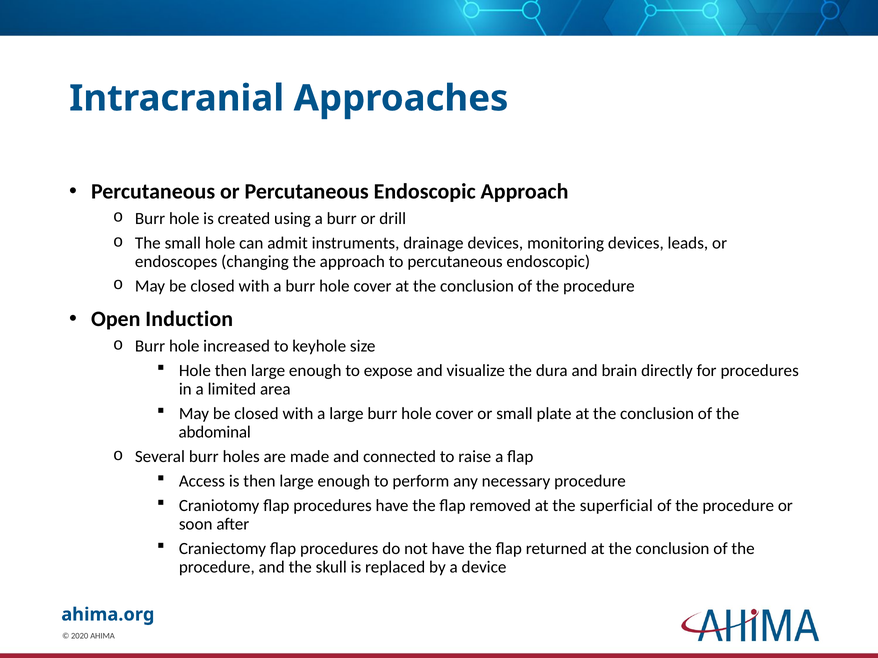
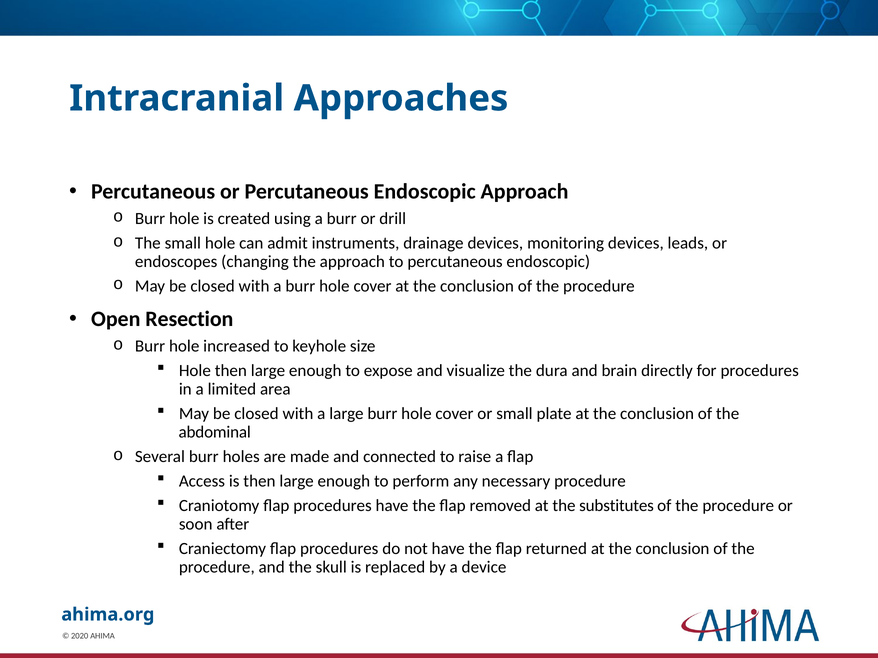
Induction: Induction -> Resection
superficial: superficial -> substitutes
